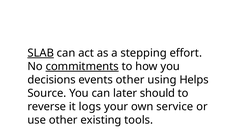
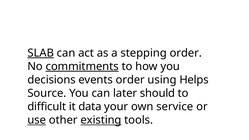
stepping effort: effort -> order
events other: other -> order
reverse: reverse -> difficult
logs: logs -> data
use underline: none -> present
existing underline: none -> present
